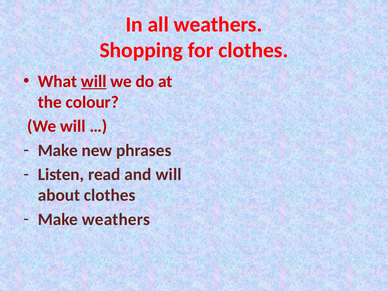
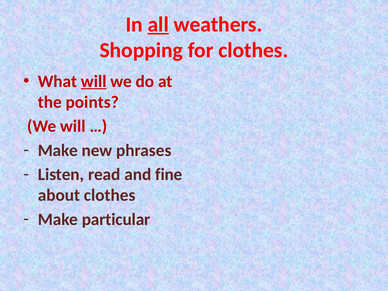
all underline: none -> present
colour: colour -> points
and will: will -> fine
Make weathers: weathers -> particular
